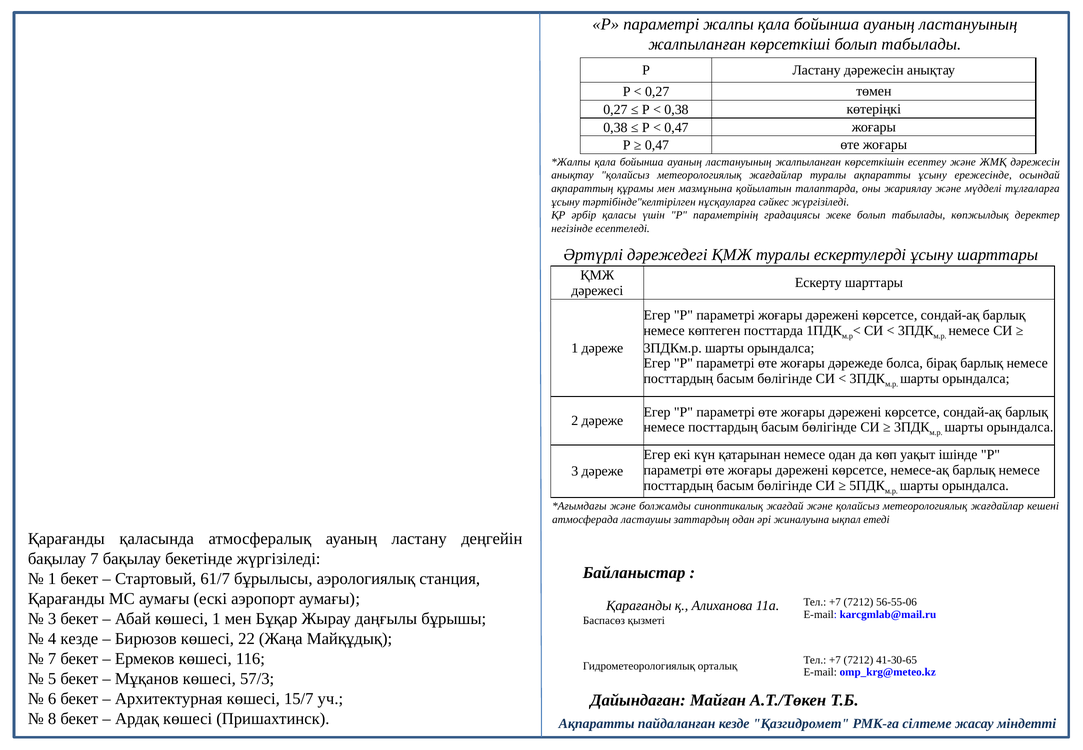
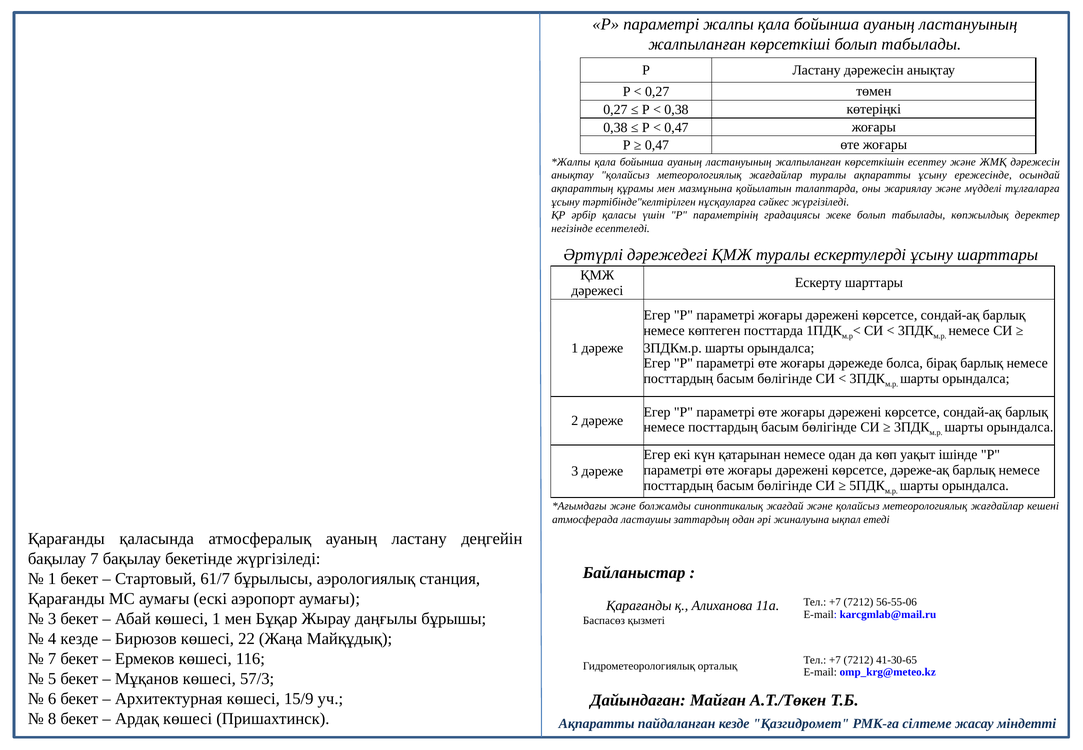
немесе-ақ: немесе-ақ -> дәреже-ақ
15/7: 15/7 -> 15/9
